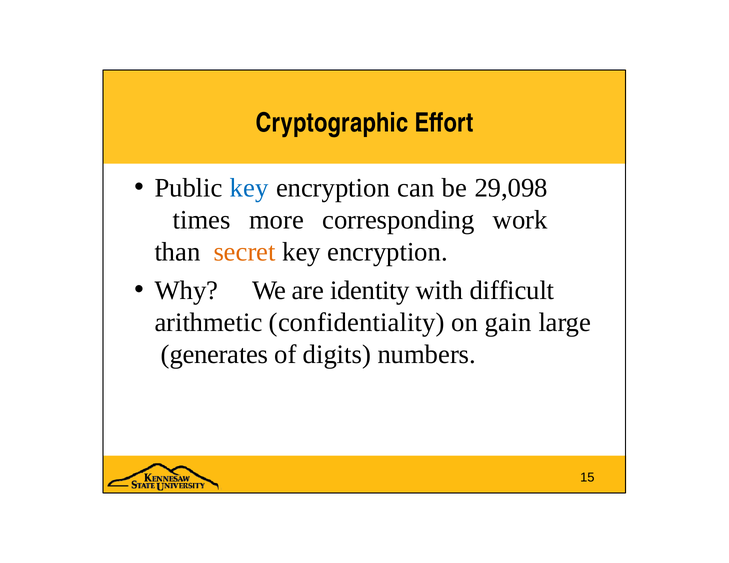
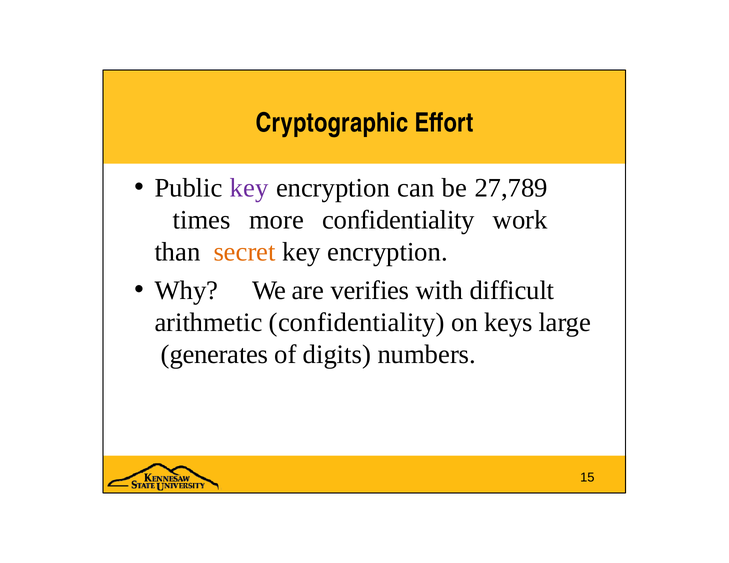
key at (249, 188) colour: blue -> purple
29,098: 29,098 -> 27,789
more corresponding: corresponding -> confidentiality
identity: identity -> verifies
gain: gain -> keys
